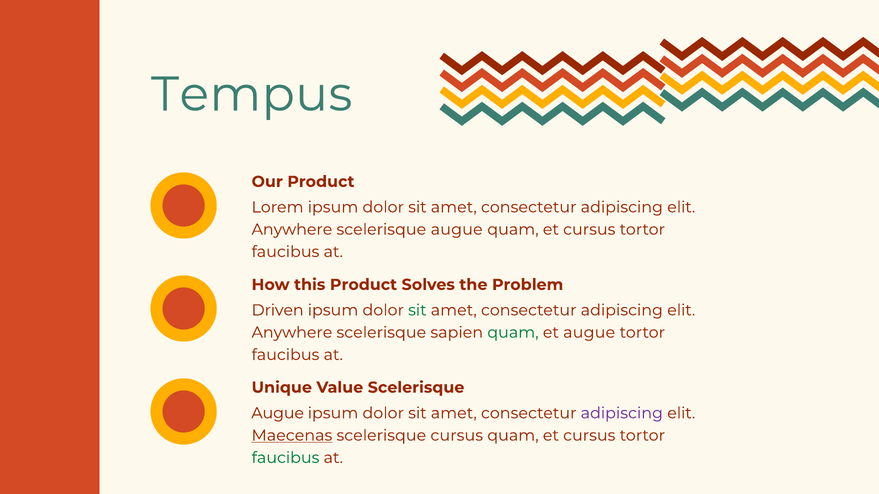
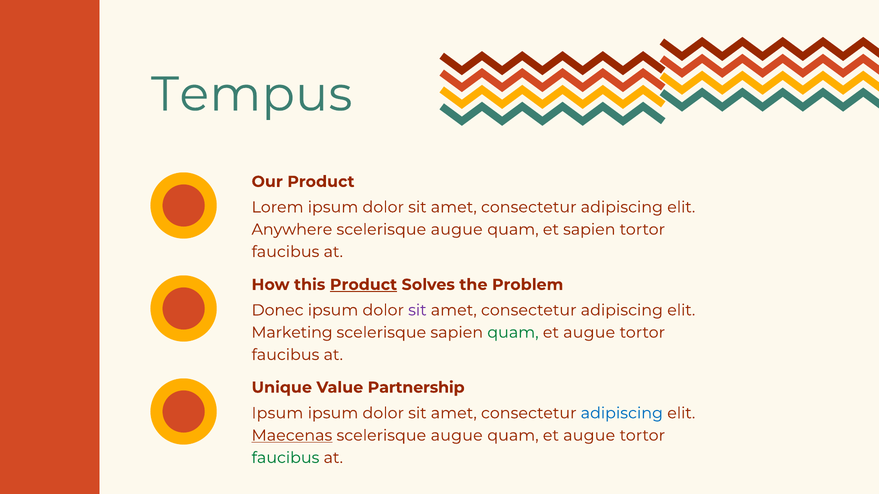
cursus at (589, 230): cursus -> sapien
Product at (363, 285) underline: none -> present
Driven: Driven -> Donec
sit at (417, 310) colour: green -> purple
Anywhere at (292, 333): Anywhere -> Marketing
Value Scelerisque: Scelerisque -> Partnership
Augue at (278, 413): Augue -> Ipsum
adipiscing at (622, 413) colour: purple -> blue
cursus at (457, 436): cursus -> augue
cursus at (589, 436): cursus -> augue
